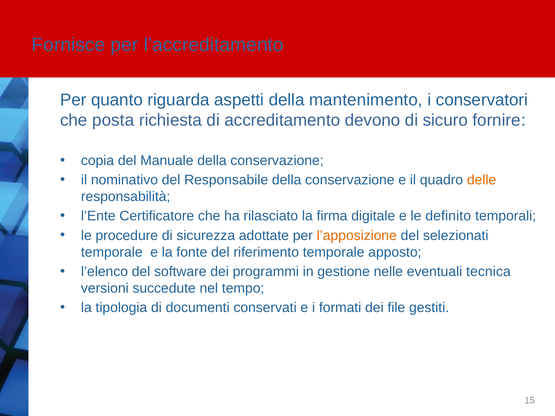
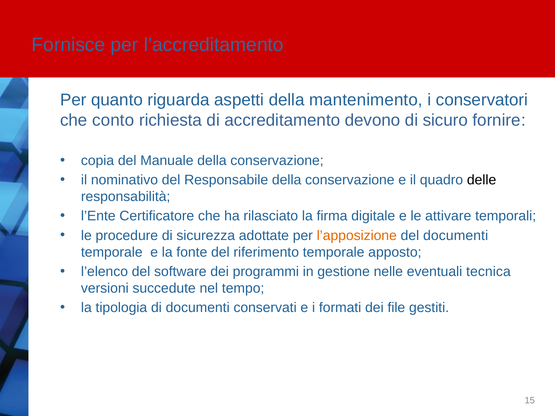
posta: posta -> conto
delle colour: orange -> black
definito: definito -> attivare
del selezionati: selezionati -> documenti
